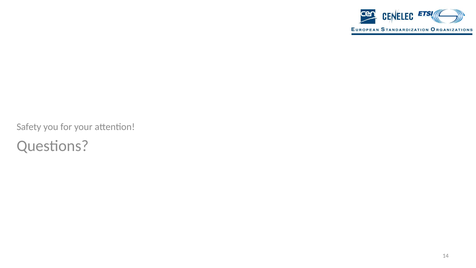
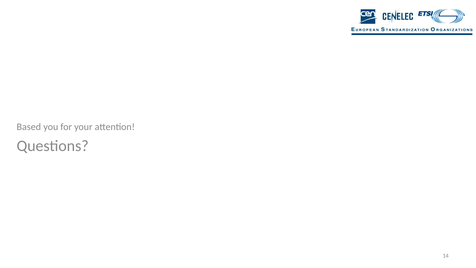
Safety: Safety -> Based
